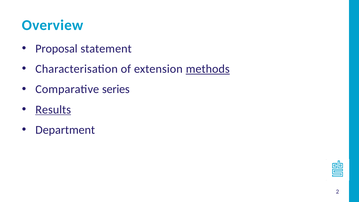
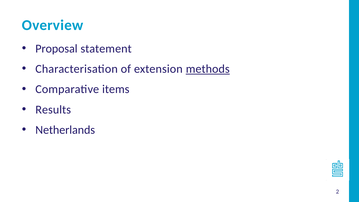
series: series -> items
Results underline: present -> none
Department: Department -> Netherlands
